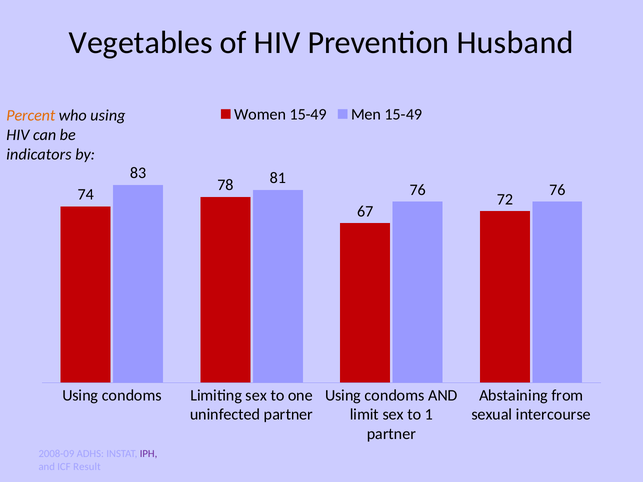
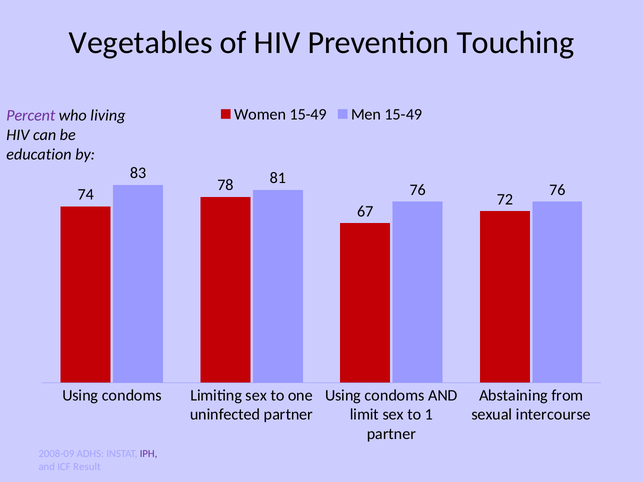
Husband: Husband -> Touching
Percent colour: orange -> purple
who using: using -> living
indicators: indicators -> education
